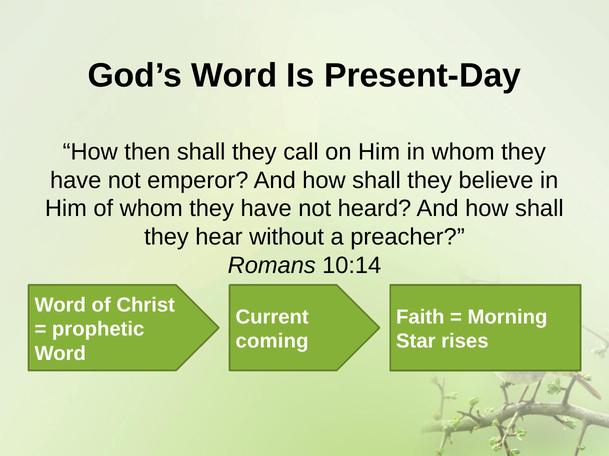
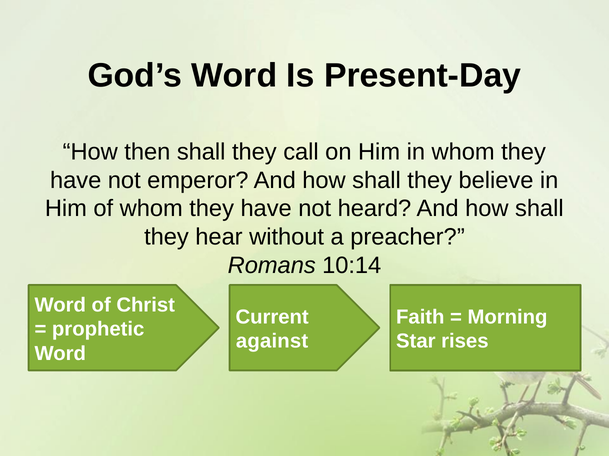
coming: coming -> against
